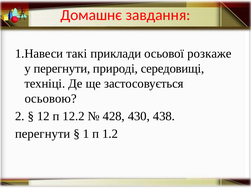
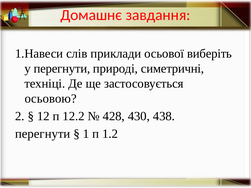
такі: такі -> слів
розкаже: розкаже -> виберіть
середовищі: середовищі -> симетричні
